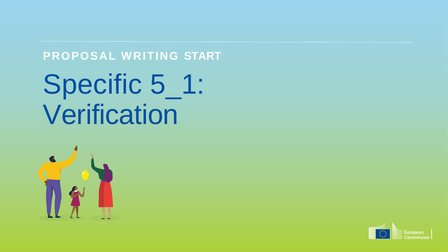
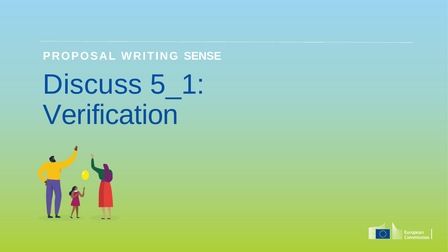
START: START -> SENSE
Specific: Specific -> Discuss
